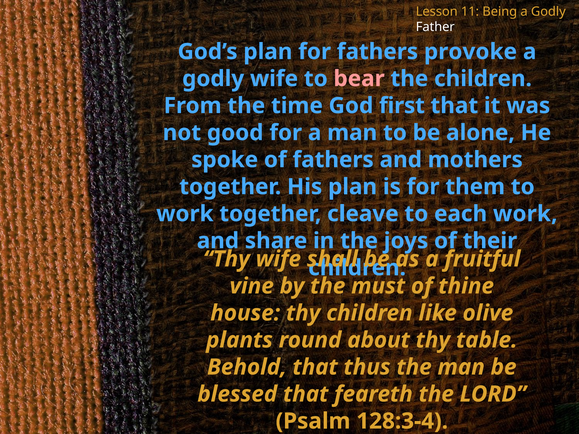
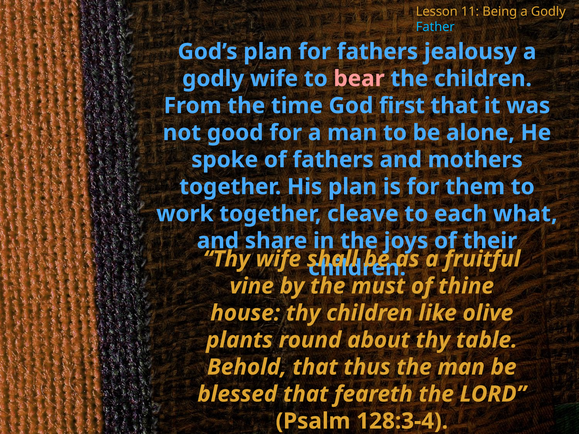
Father colour: white -> light blue
provoke: provoke -> jealousy
each work: work -> what
